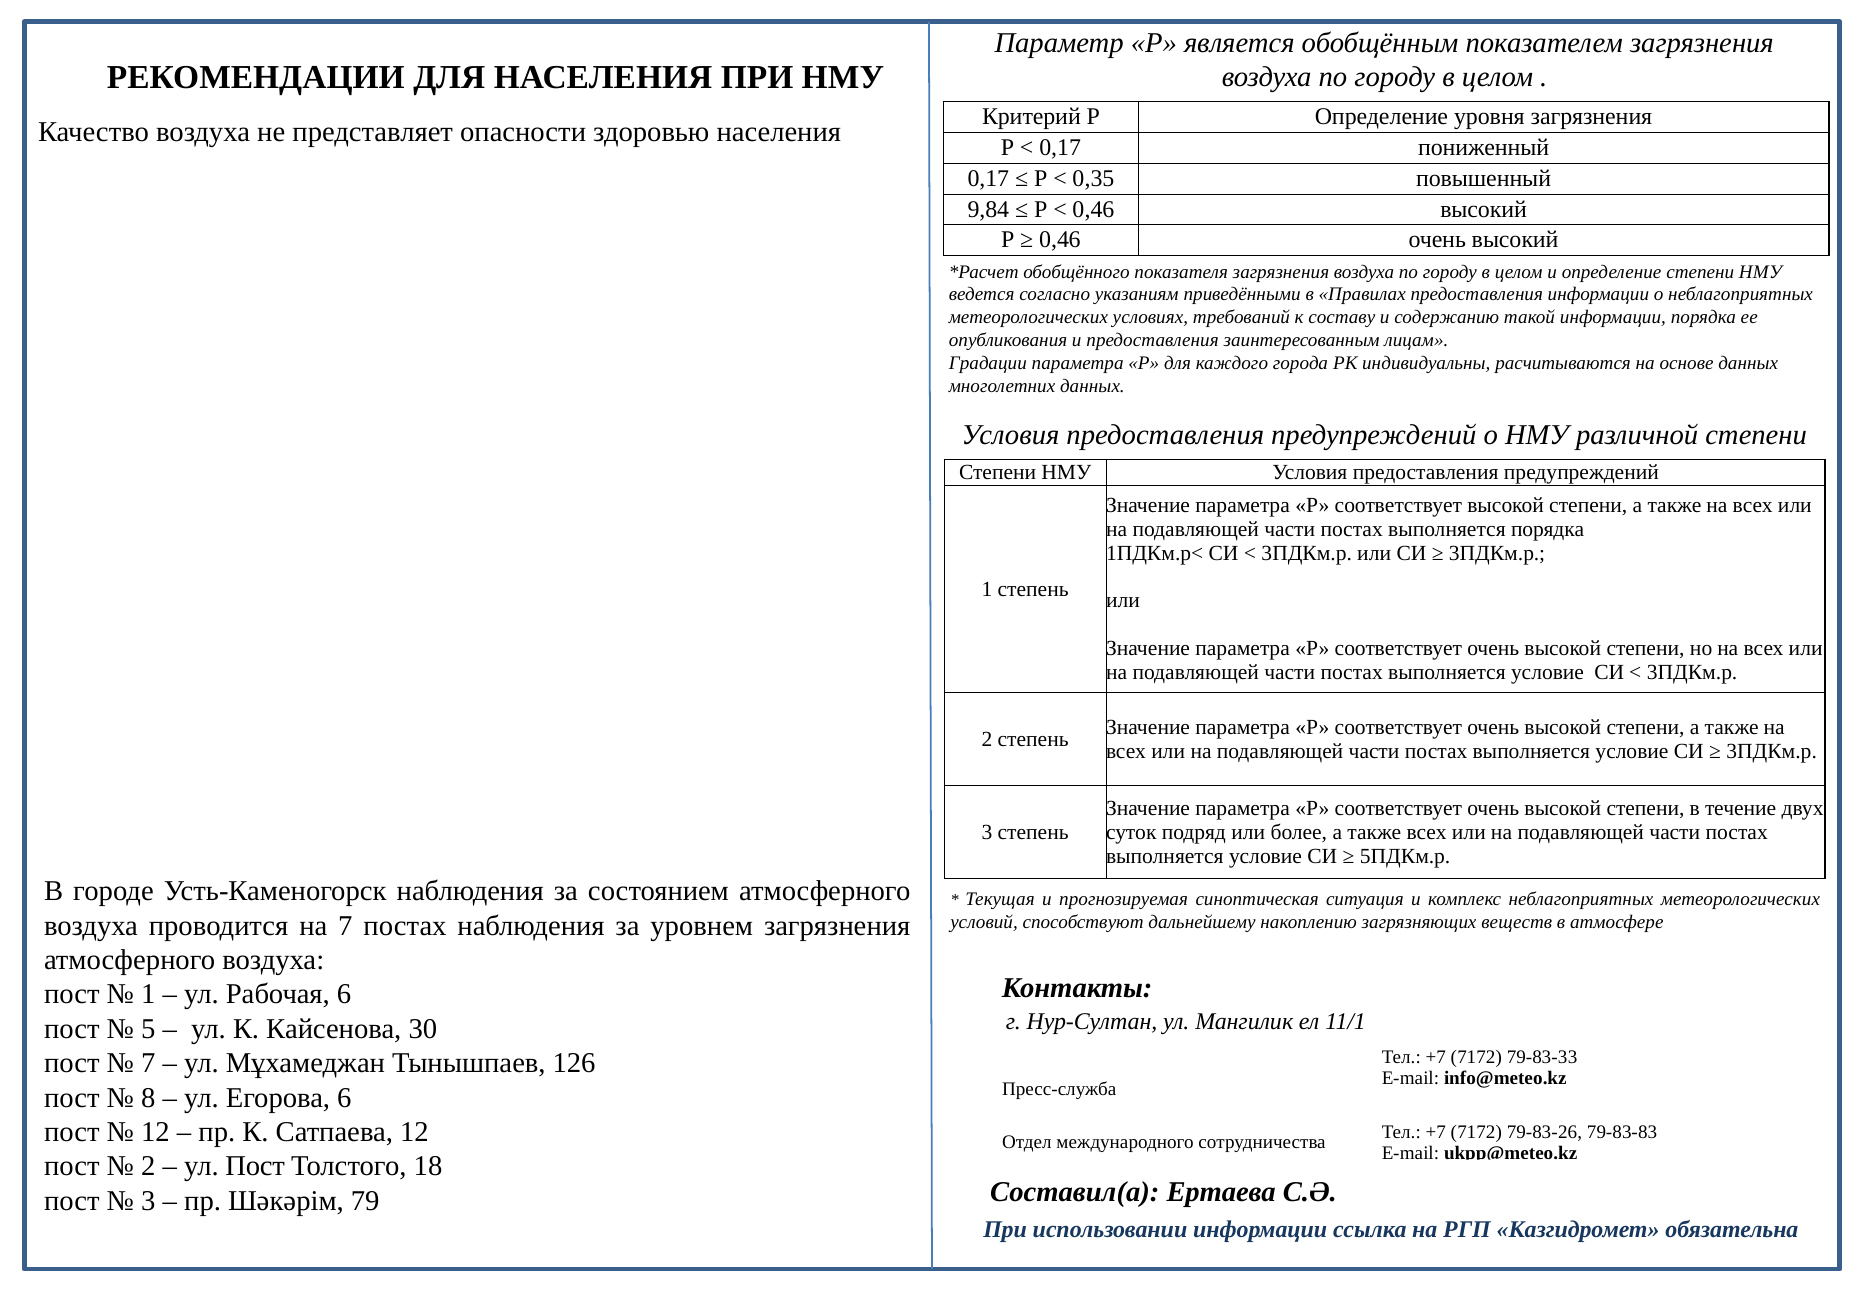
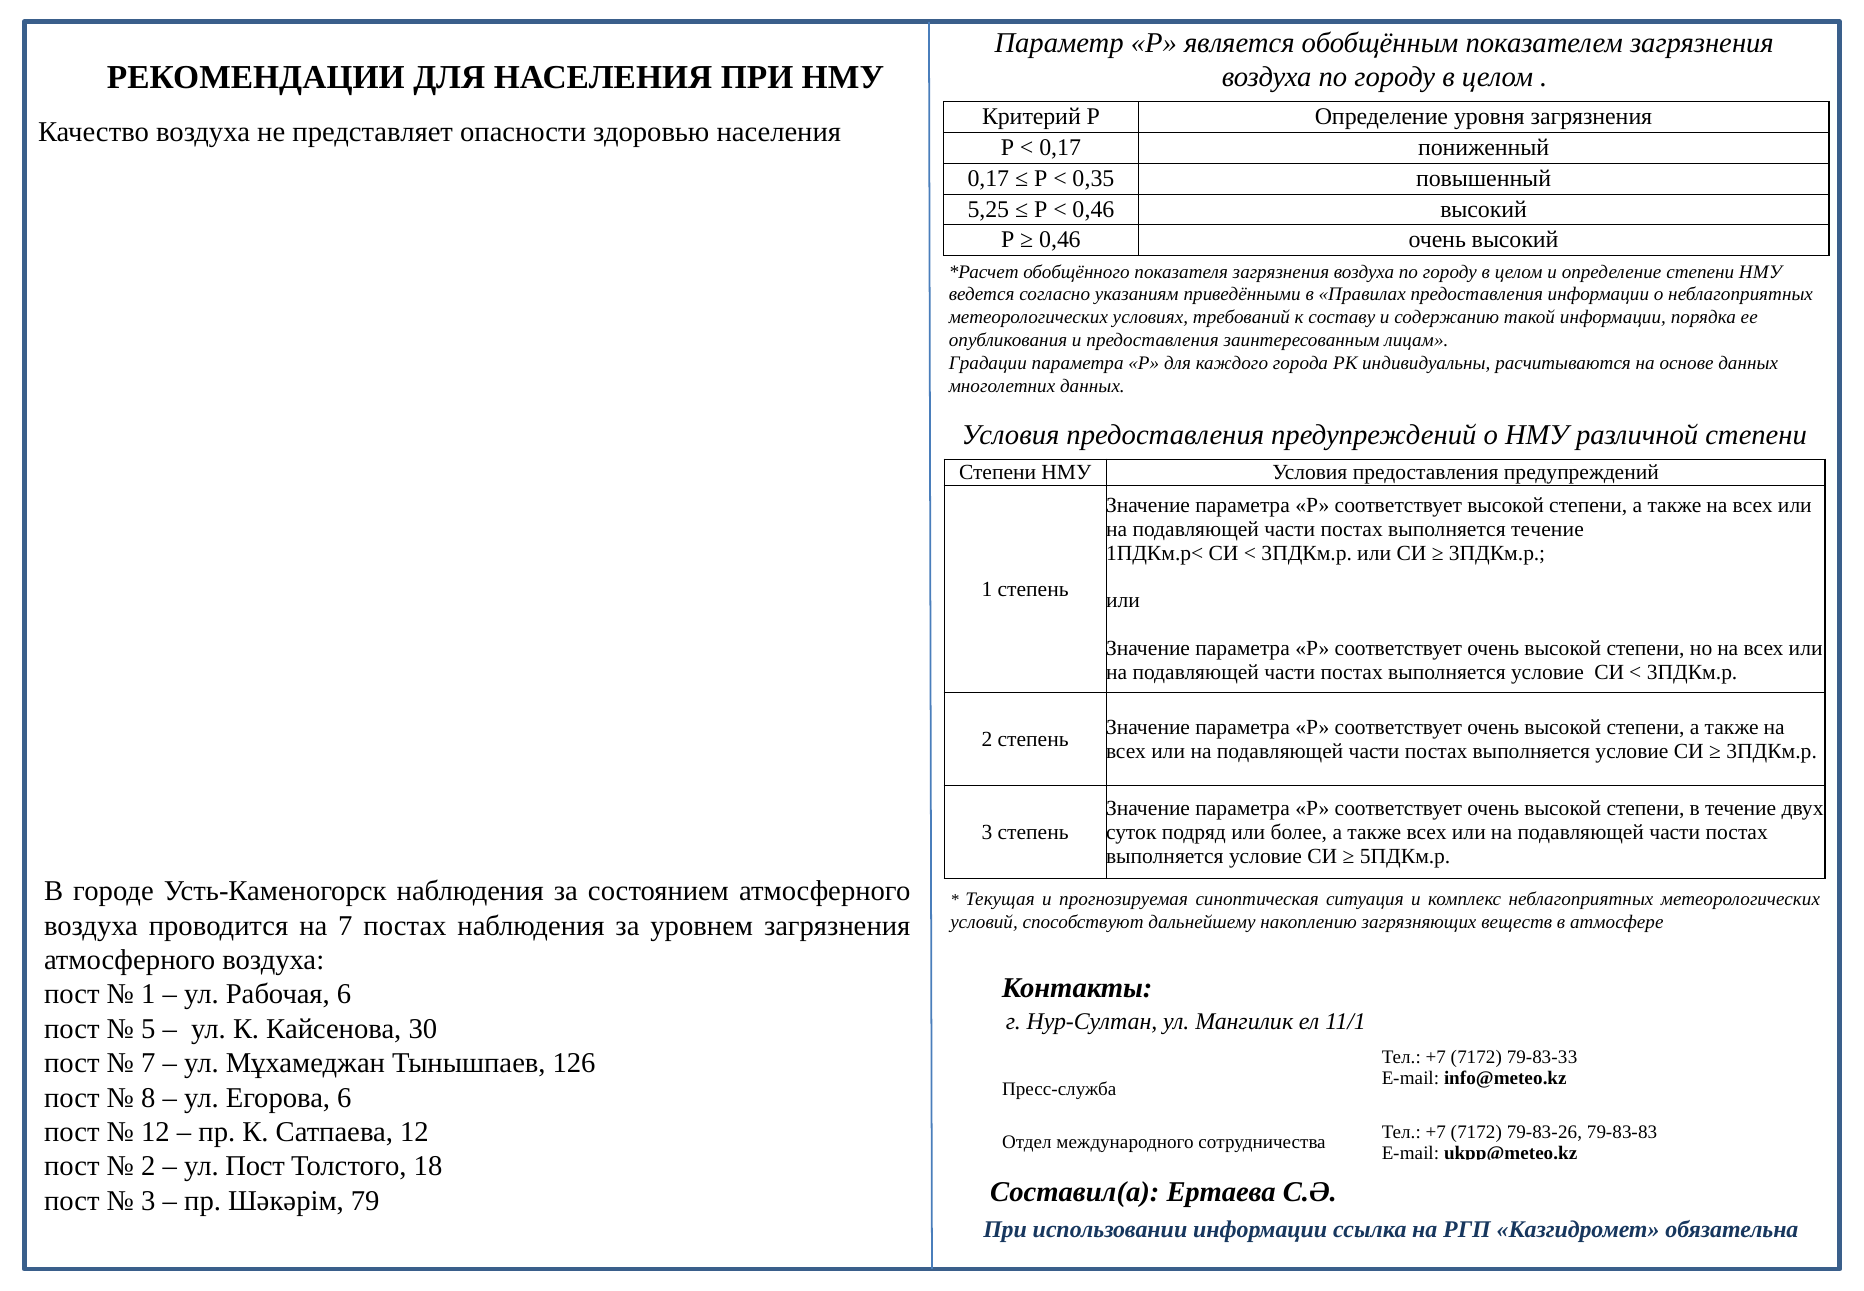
9,84: 9,84 -> 5,25
выполняется порядка: порядка -> течение
